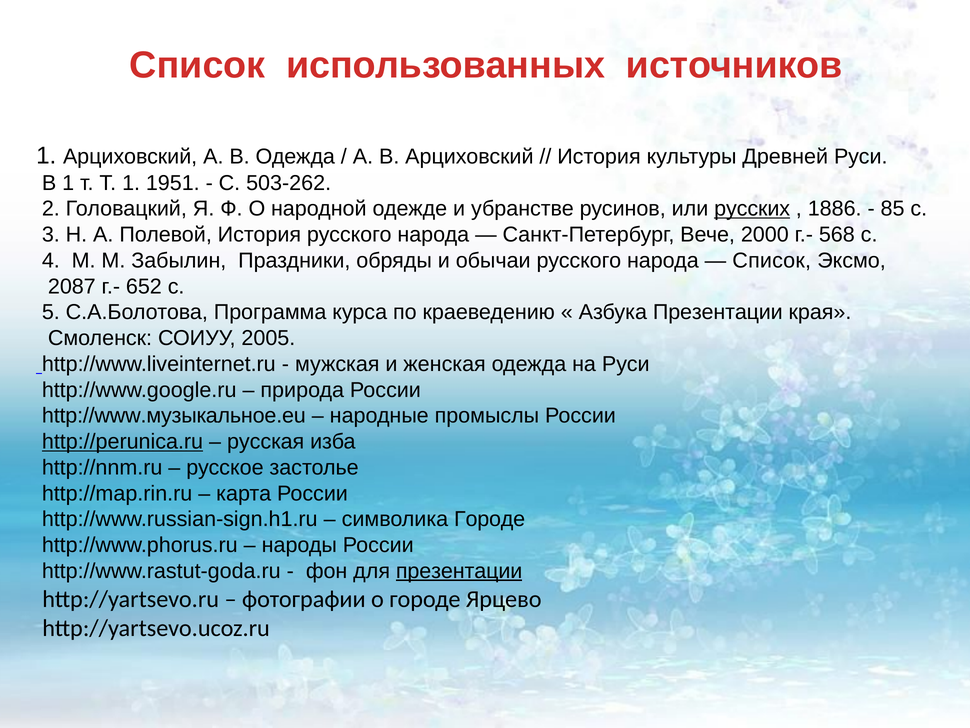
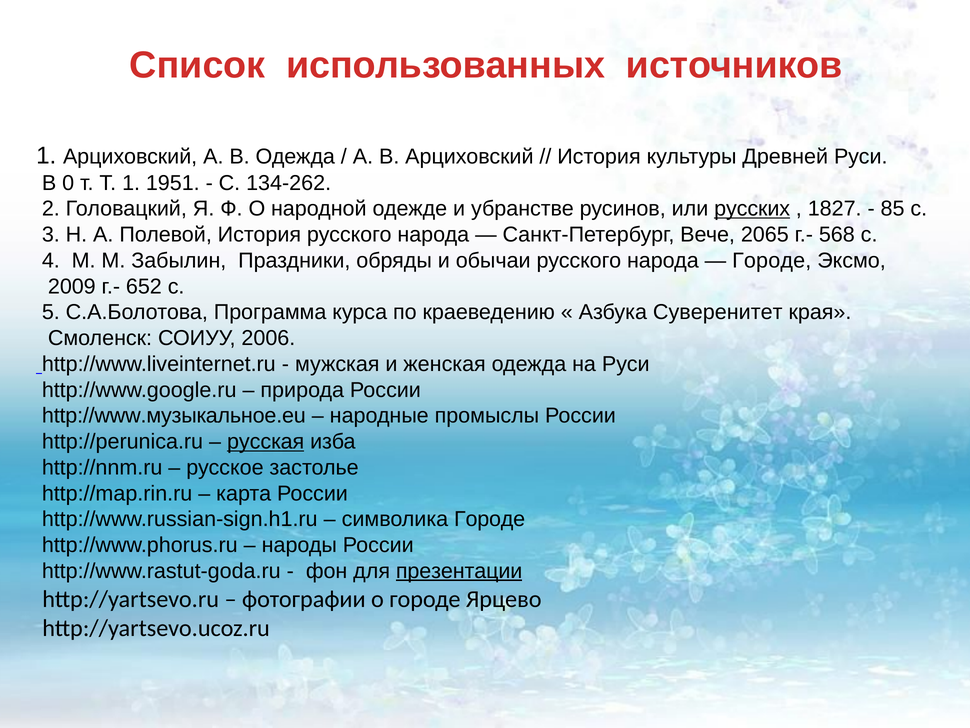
В 1: 1 -> 0
503-262: 503-262 -> 134-262
1886: 1886 -> 1827
2000: 2000 -> 2065
Список at (772, 260): Список -> Городе
2087: 2087 -> 2009
Азбука Презентации: Презентации -> Суверенитет
2005: 2005 -> 2006
http://perunica.ru underline: present -> none
русская underline: none -> present
